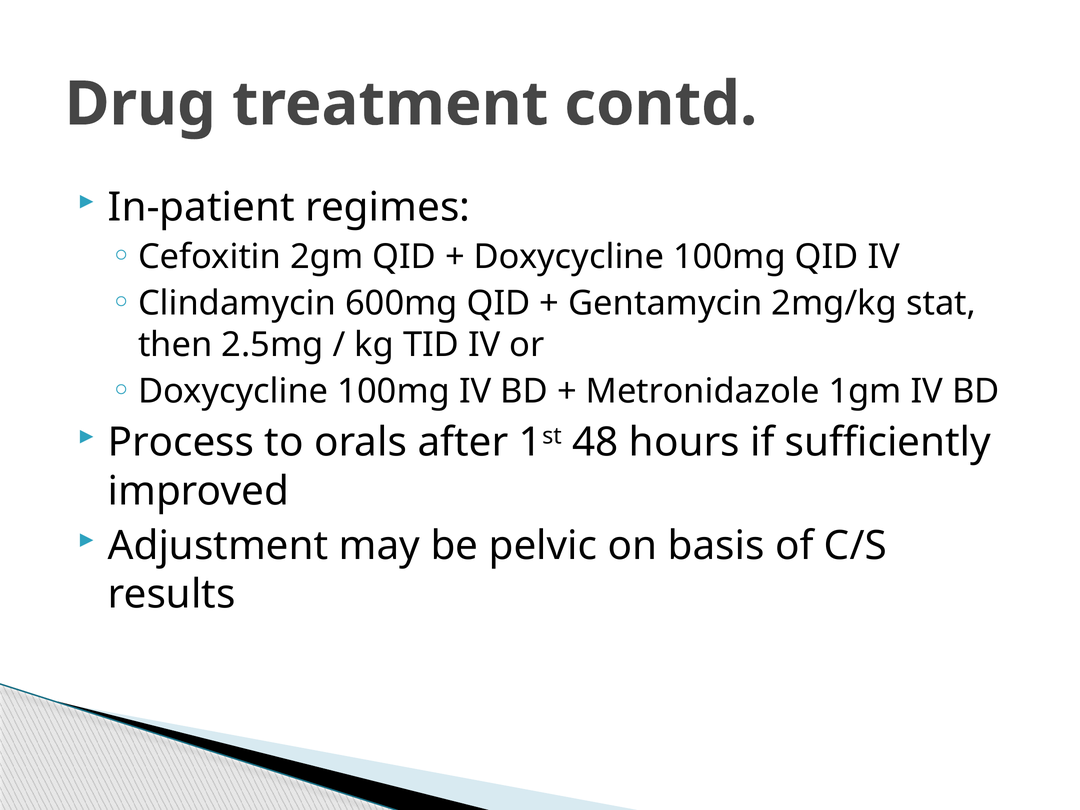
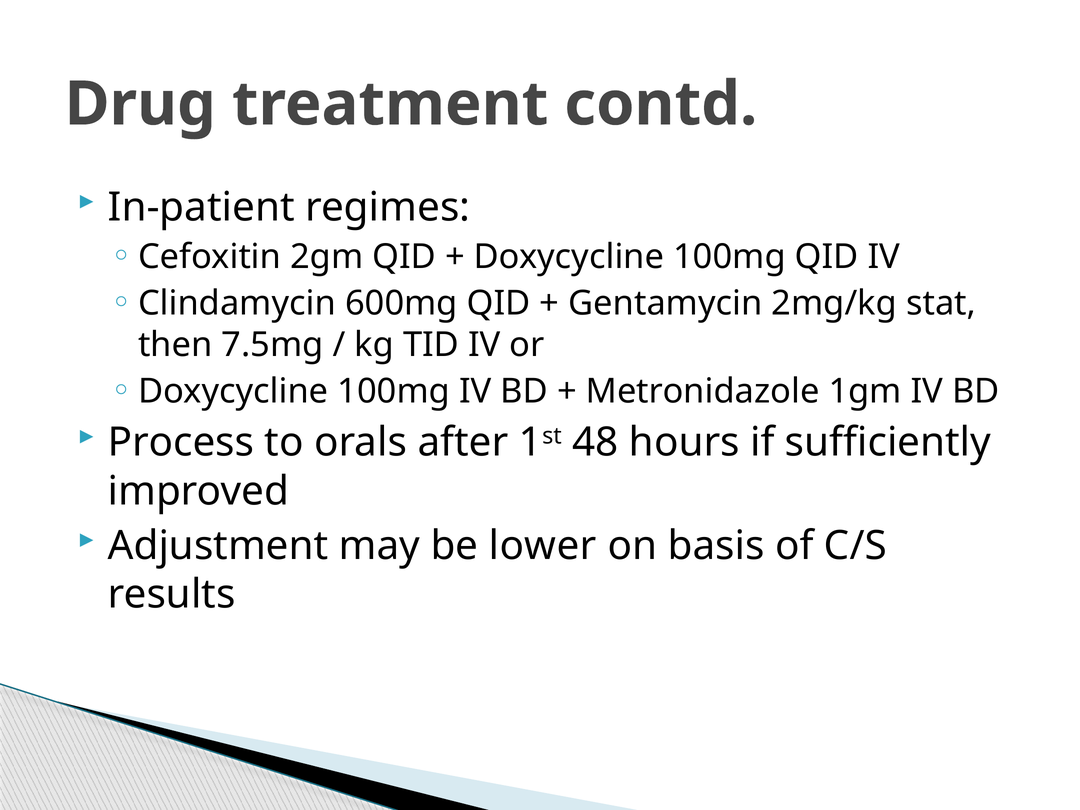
2.5mg: 2.5mg -> 7.5mg
pelvic: pelvic -> lower
